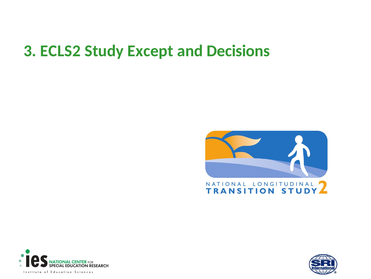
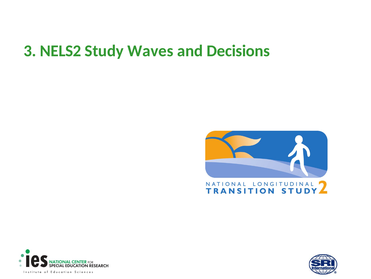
ECLS2: ECLS2 -> NELS2
Except: Except -> Waves
